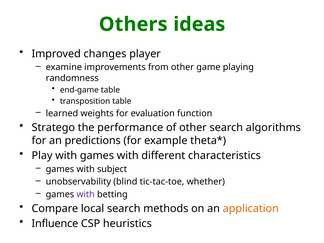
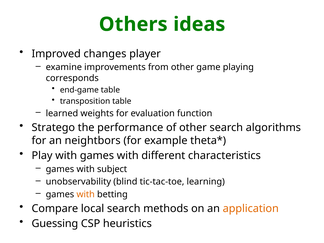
randomness: randomness -> corresponds
predictions: predictions -> neightbors
whether: whether -> learning
with at (86, 194) colour: purple -> orange
Influence: Influence -> Guessing
